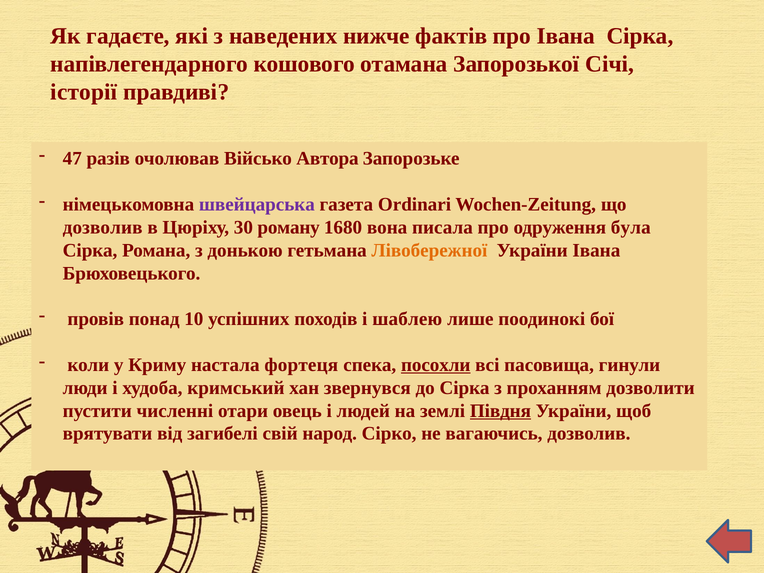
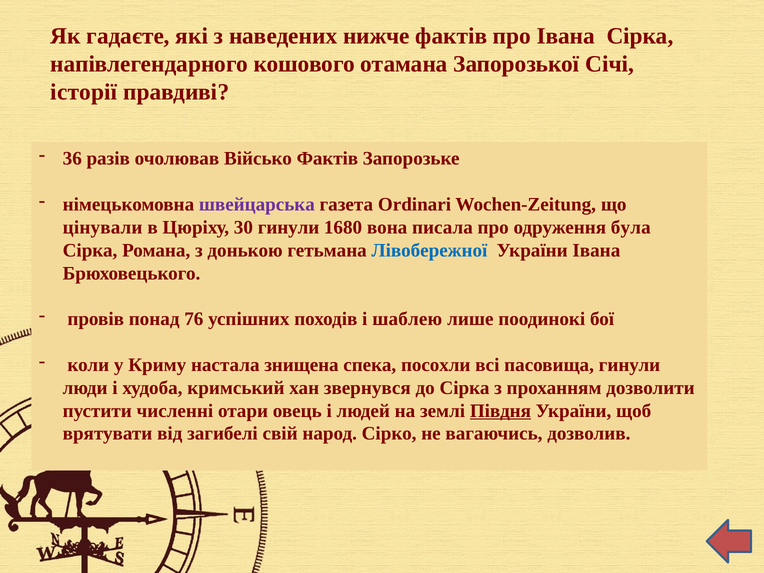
47: 47 -> 36
Військо Автора: Автора -> Фактів
дозволив at (103, 227): дозволив -> цінували
30 роману: роману -> гинули
Лівобережної colour: orange -> blue
10: 10 -> 76
фортеця: фортеця -> знищена
посохли underline: present -> none
